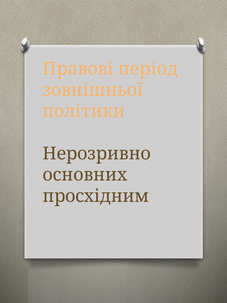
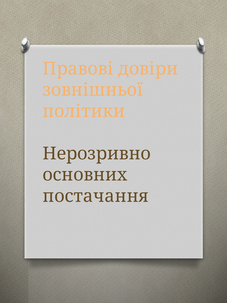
період: період -> довіри
просхідним: просхідним -> постачання
